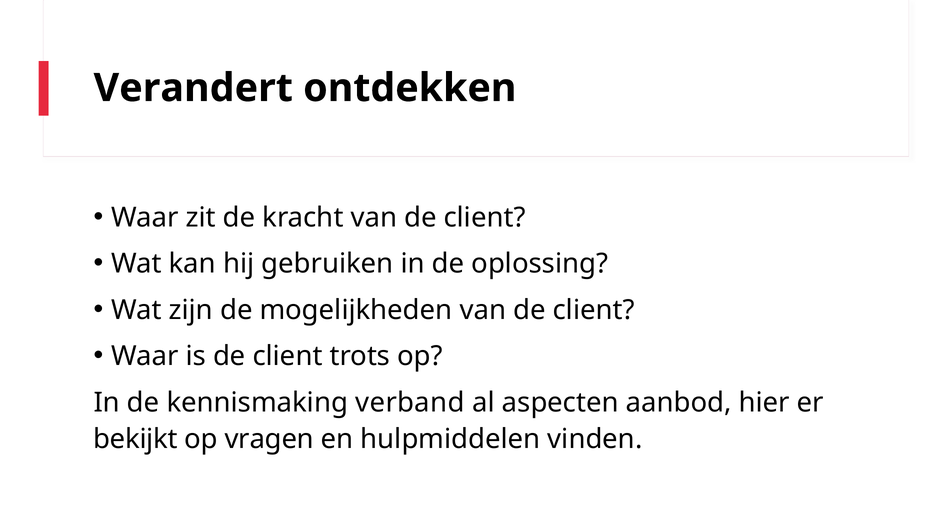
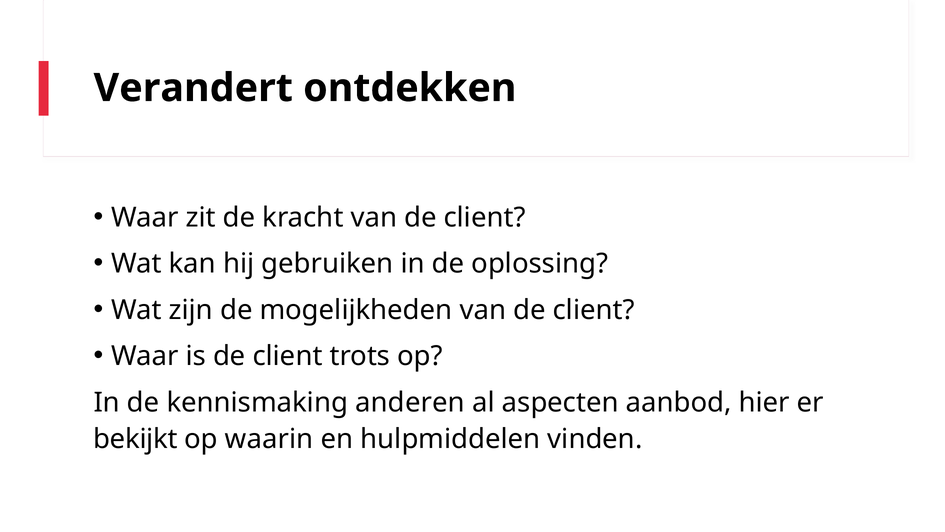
verband: verband -> anderen
vragen: vragen -> waarin
